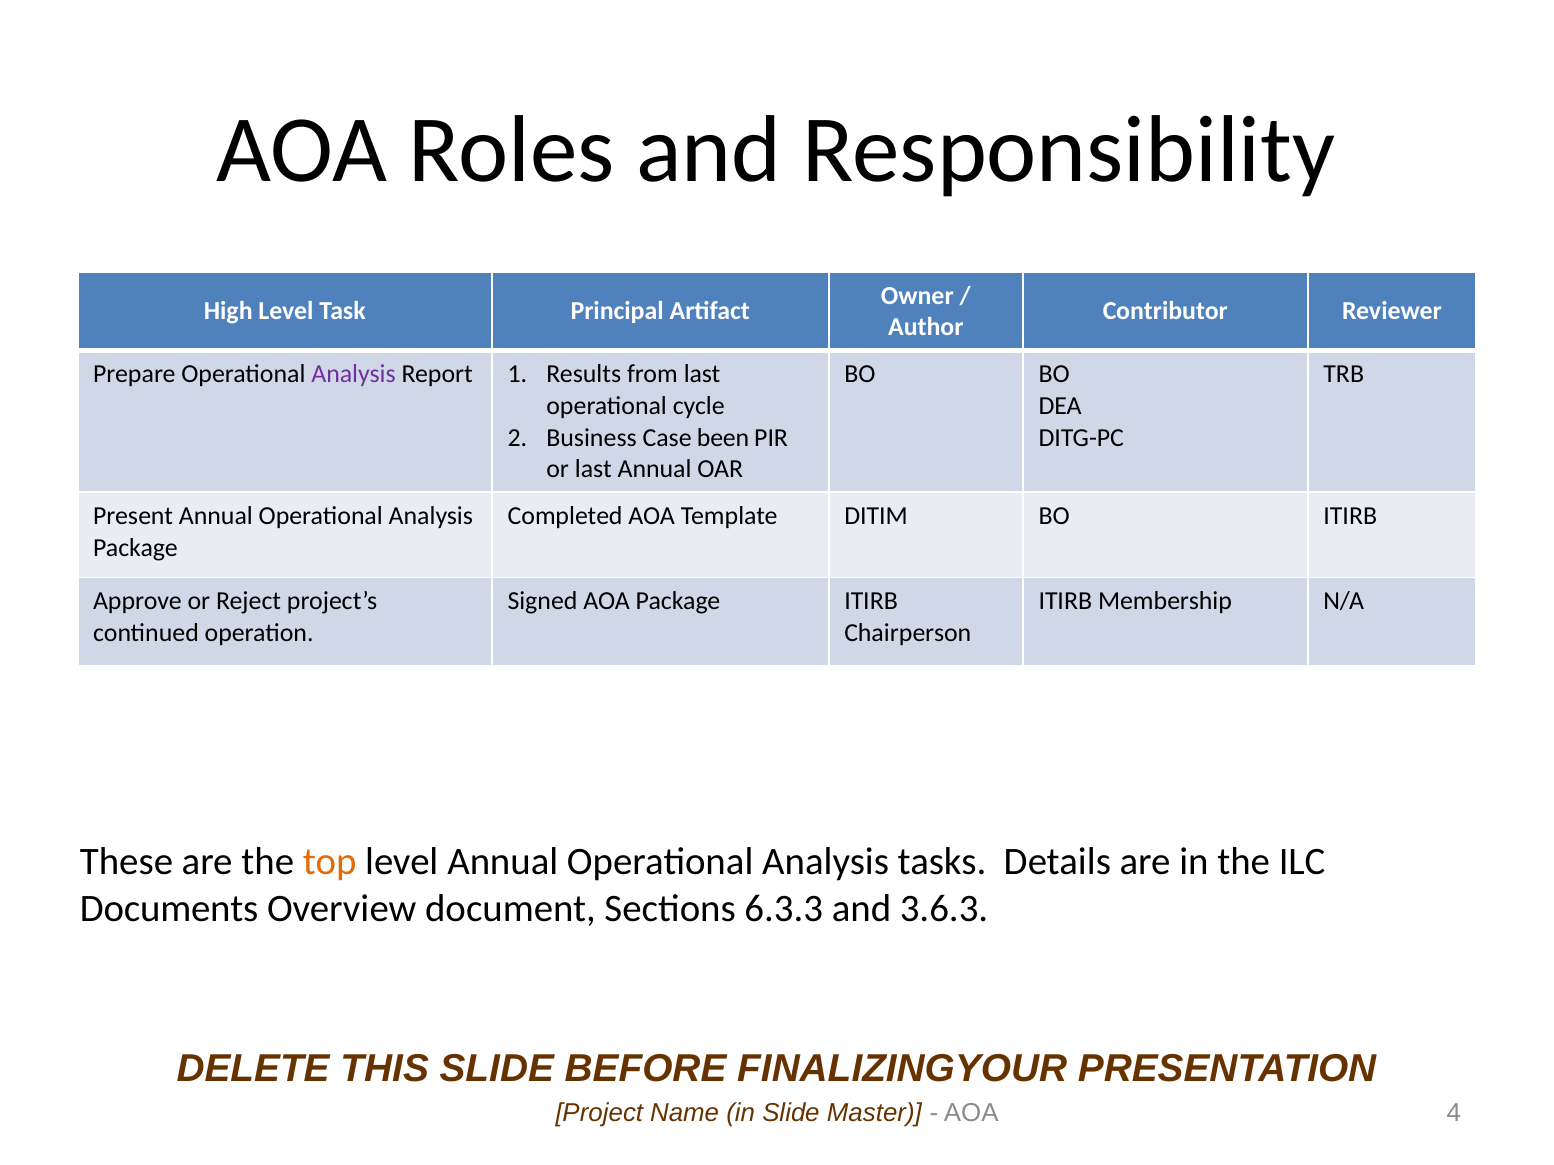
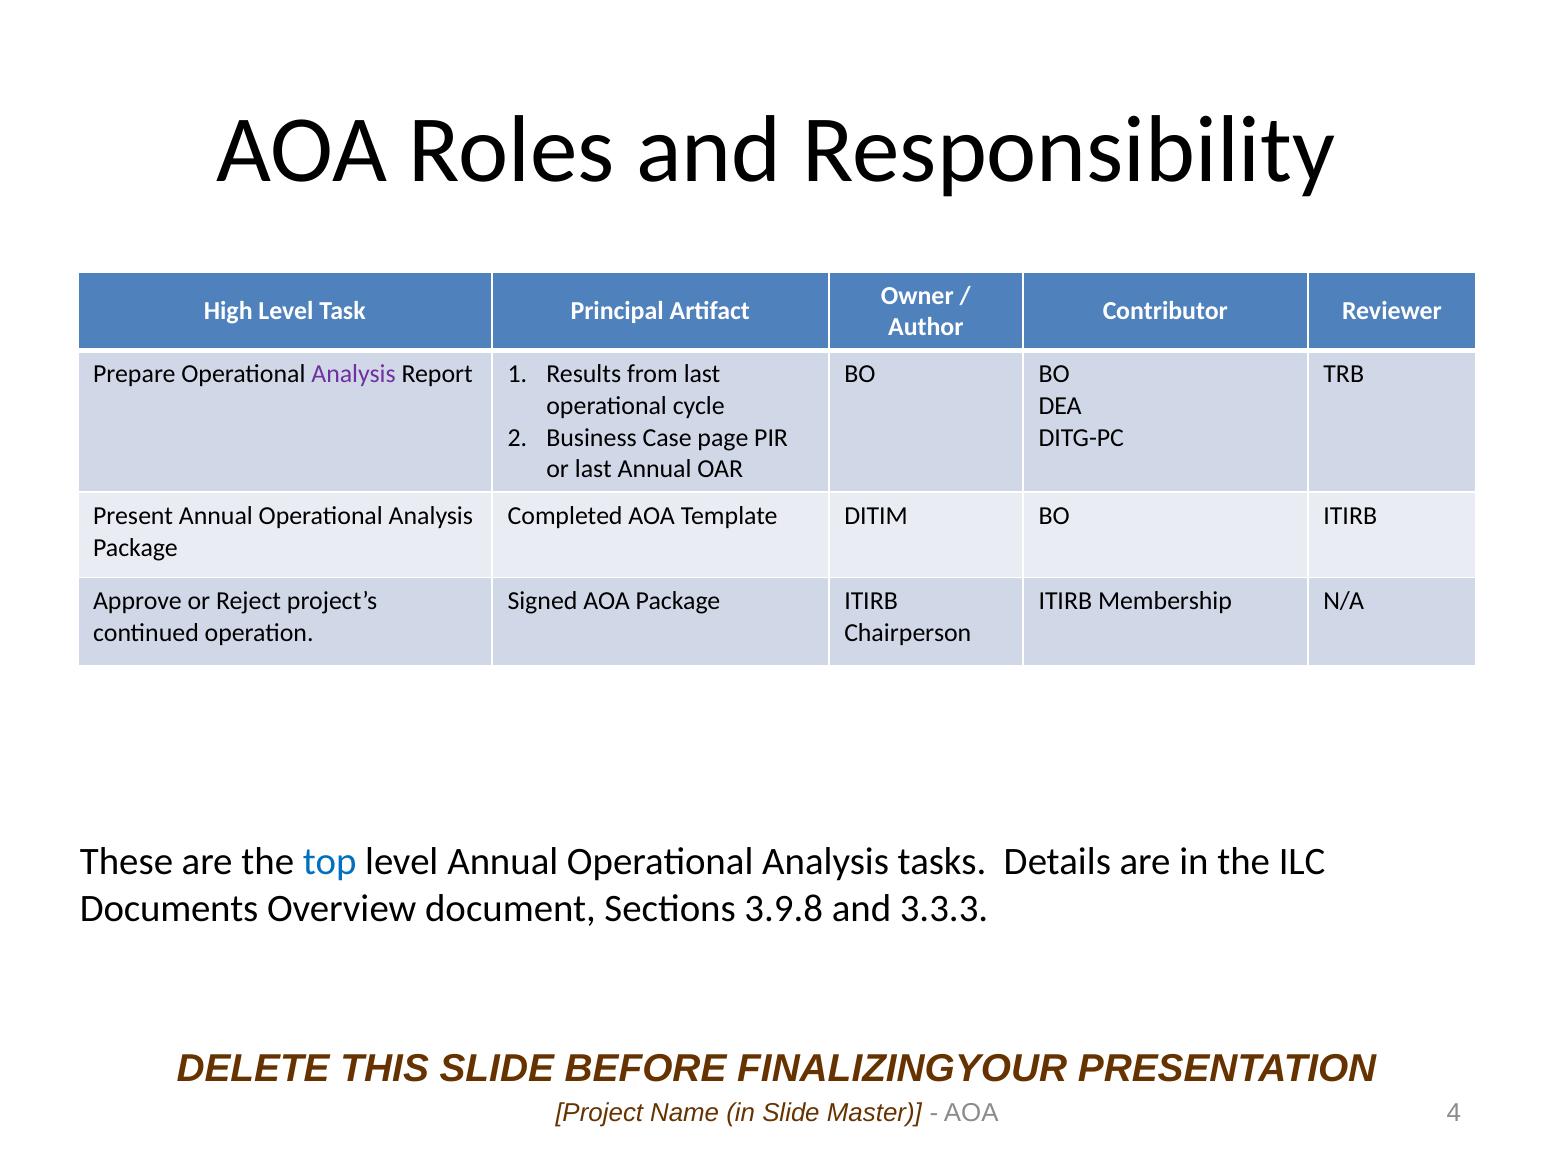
been: been -> page
top colour: orange -> blue
6.3.3: 6.3.3 -> 3.9.8
3.6.3: 3.6.3 -> 3.3.3
